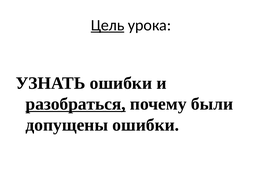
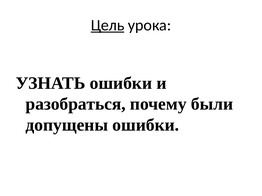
разобраться underline: present -> none
